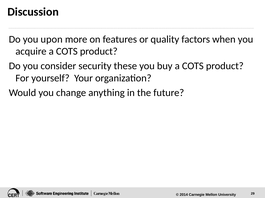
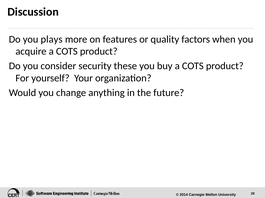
upon: upon -> plays
